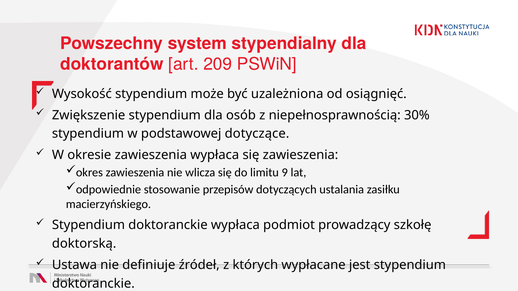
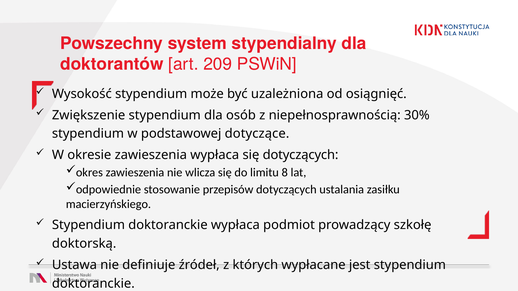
się zawieszenia: zawieszenia -> dotyczących
9: 9 -> 8
